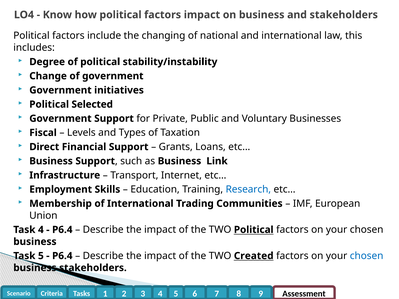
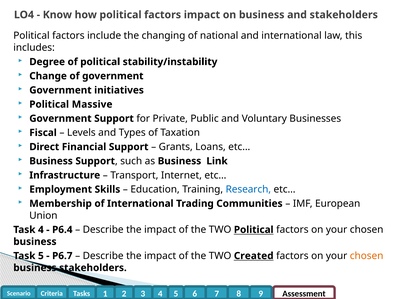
Selected: Selected -> Massive
P6.4 at (62, 256): P6.4 -> P6.7
chosen at (367, 256) colour: blue -> orange
